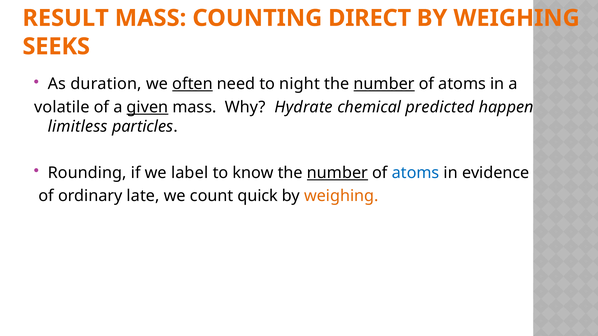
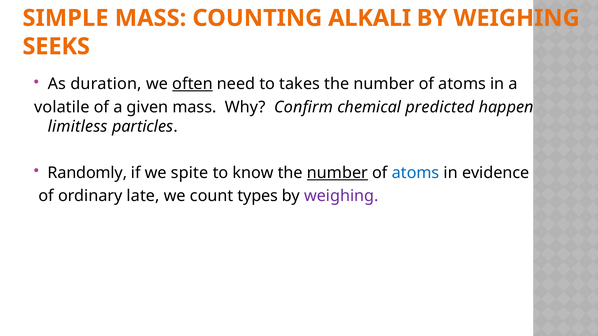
RESULT: RESULT -> SIMPLE
DIRECT: DIRECT -> ALKALI
night: night -> takes
number at (384, 84) underline: present -> none
given underline: present -> none
Hydrate: Hydrate -> Confirm
Rounding: Rounding -> Randomly
label: label -> spite
quick: quick -> types
weighing at (341, 196) colour: orange -> purple
